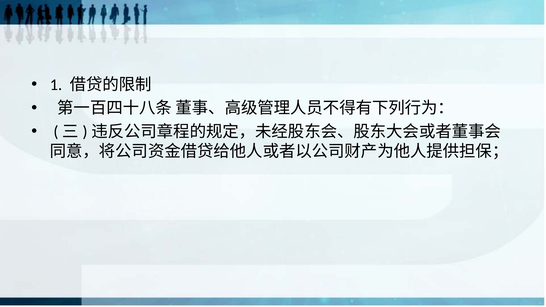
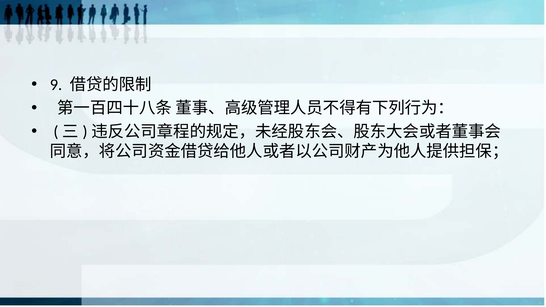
1: 1 -> 9
